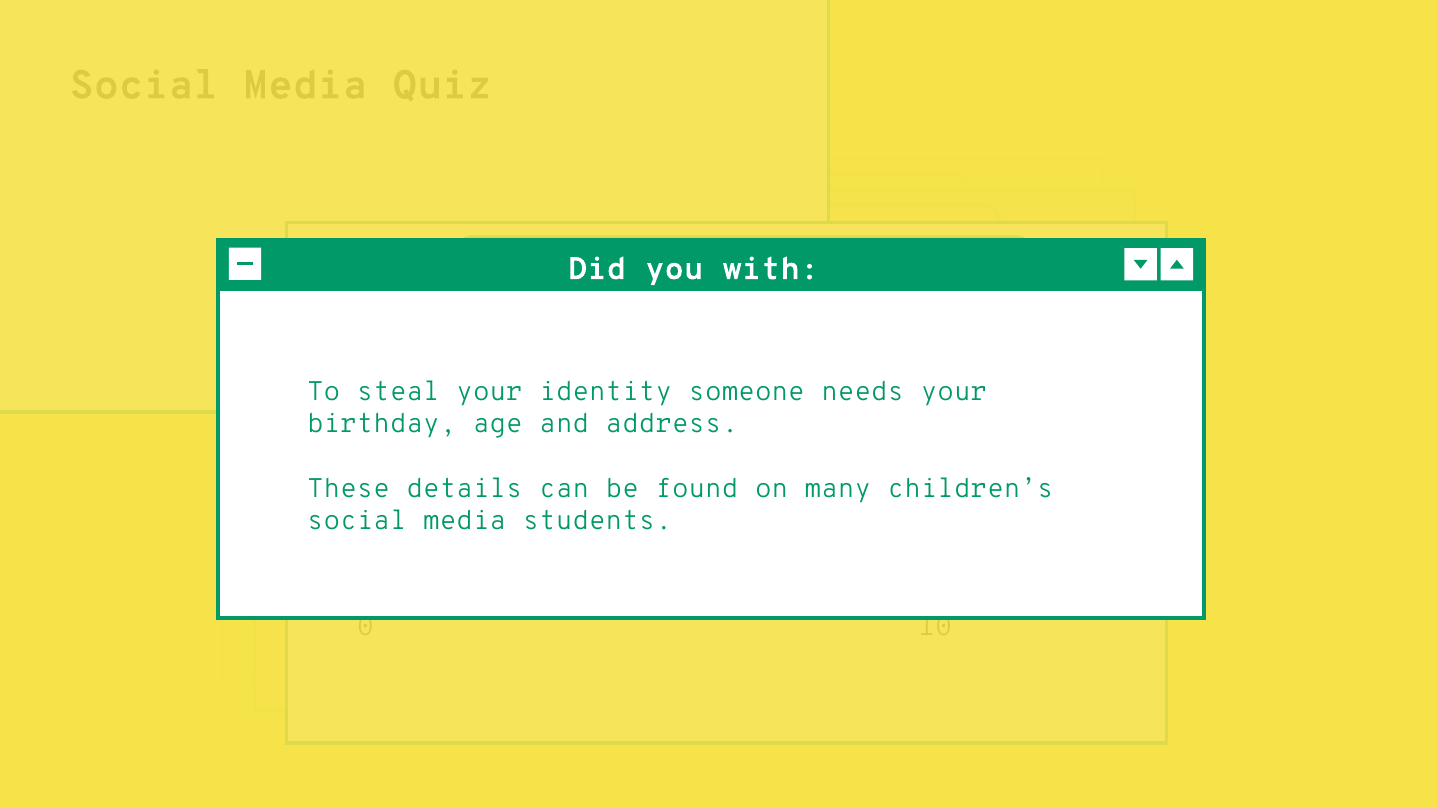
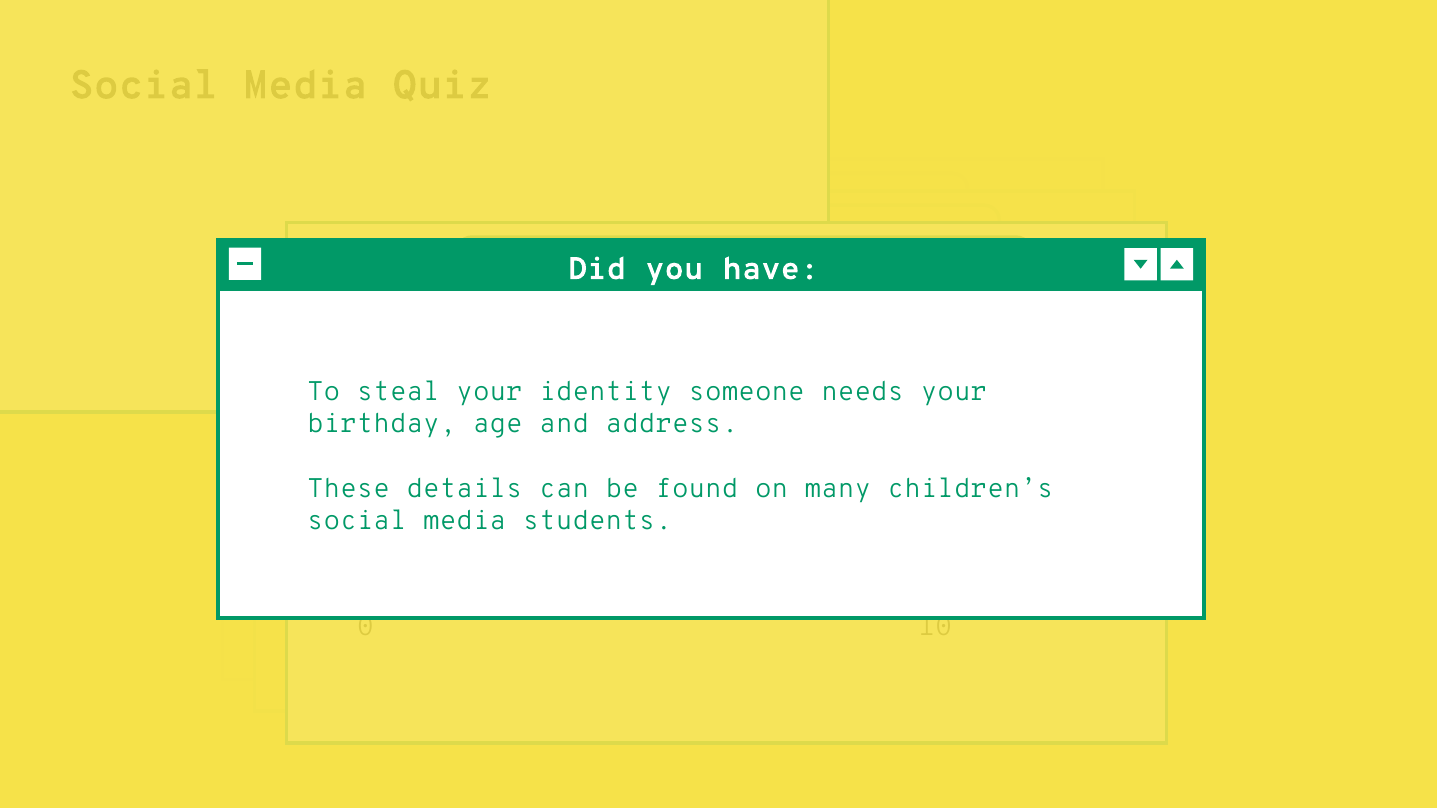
with: with -> have
